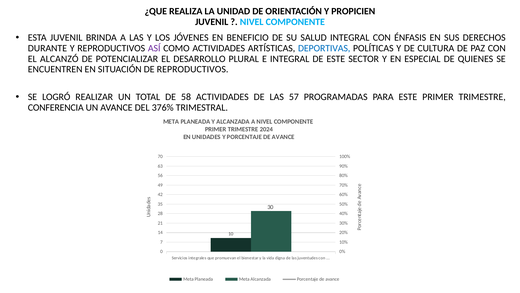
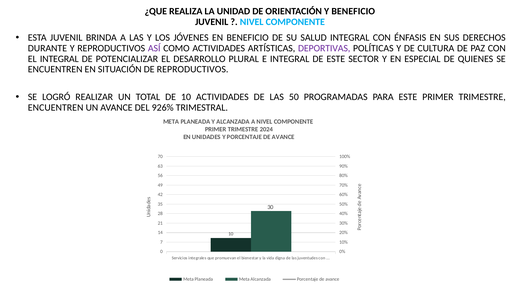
Y PROPICIEN: PROPICIEN -> BENEFICIO
DEPORTIVAS colour: blue -> purple
EL ALCANZÓ: ALCANZÓ -> INTEGRAL
DE 58: 58 -> 10
57: 57 -> 50
CONFERENCIA at (56, 107): CONFERENCIA -> ENCUENTREN
376%: 376% -> 926%
